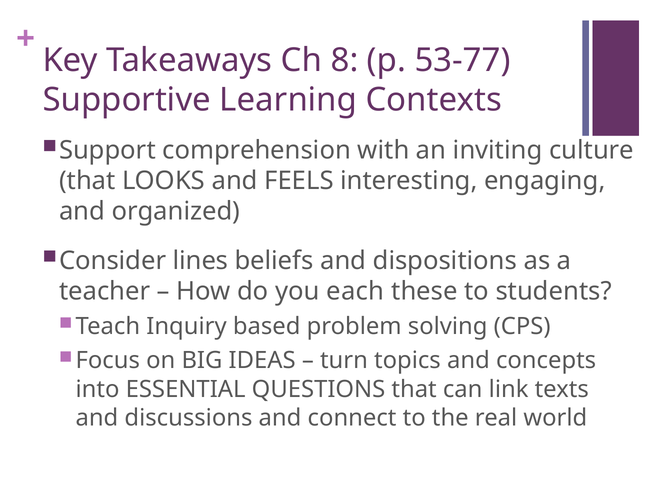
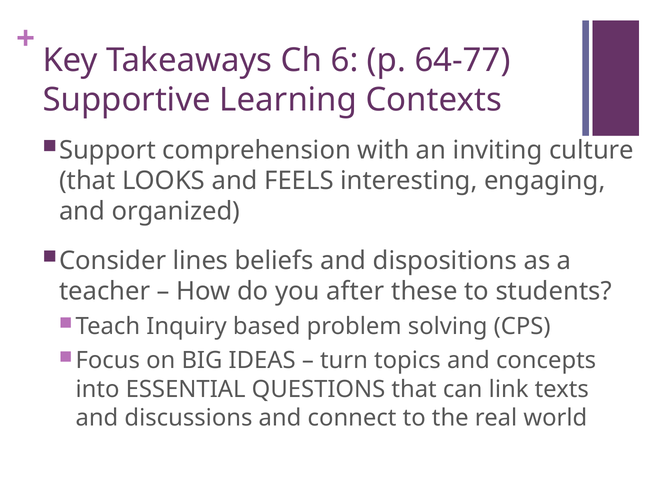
8: 8 -> 6
53-77: 53-77 -> 64-77
each: each -> after
